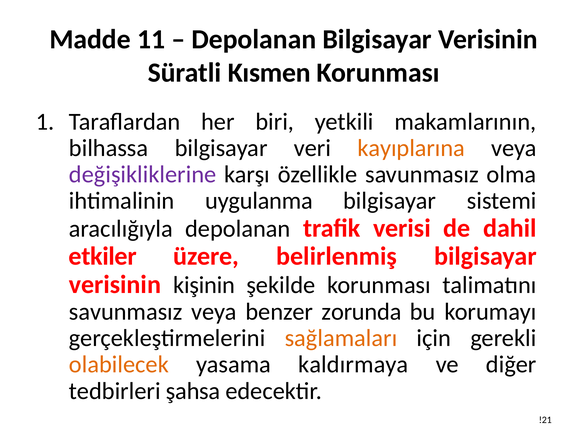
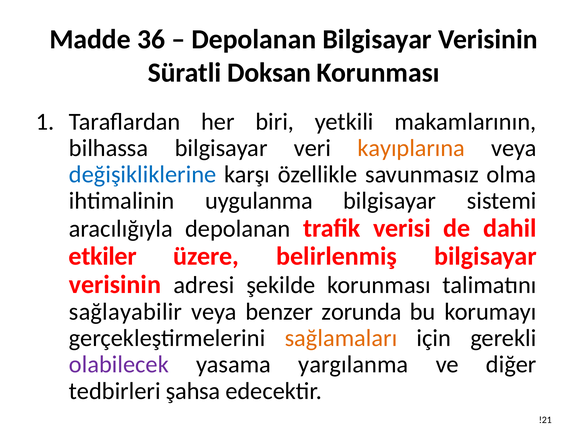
11: 11 -> 36
Kısmen: Kısmen -> Doksan
değişikliklerine colour: purple -> blue
kişinin: kişinin -> adresi
savunmasız at (126, 312): savunmasız -> sağlayabilir
olabilecek colour: orange -> purple
kaldırmaya: kaldırmaya -> yargılanma
